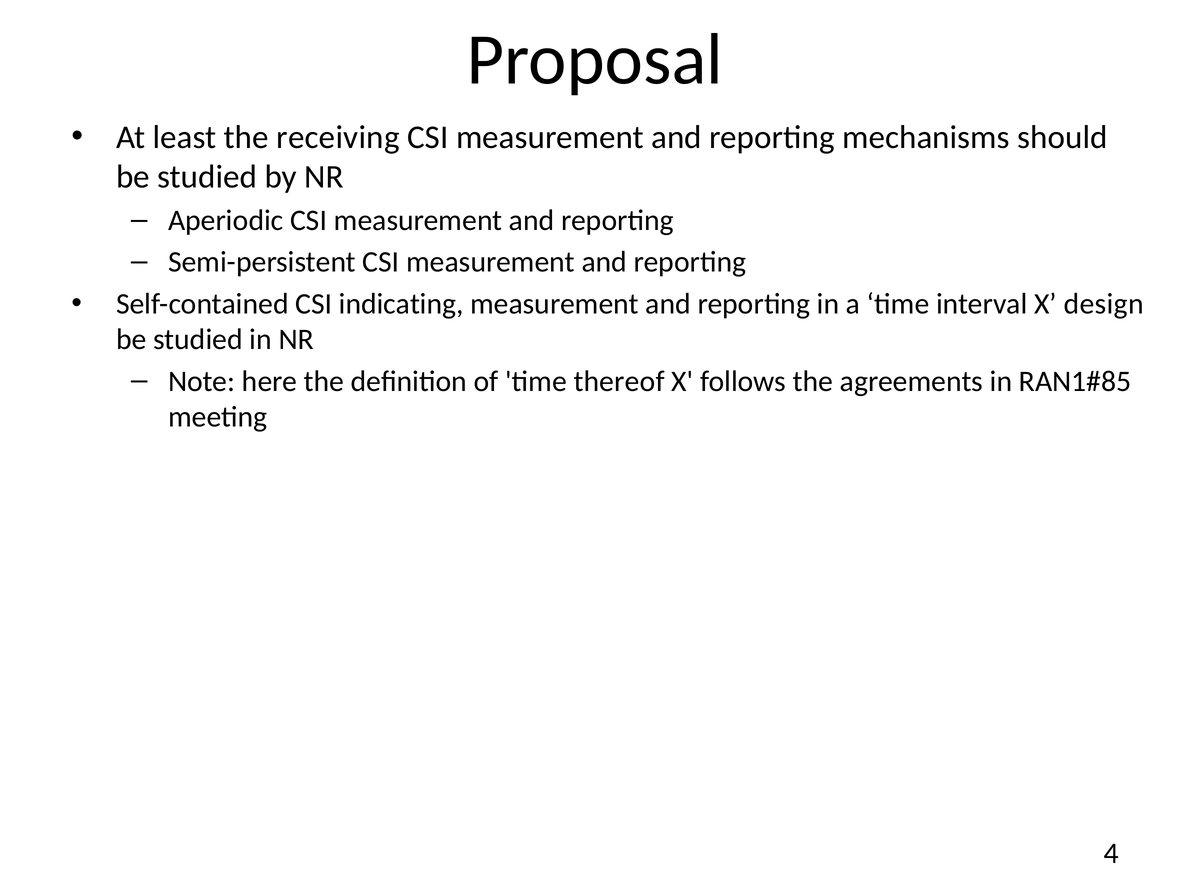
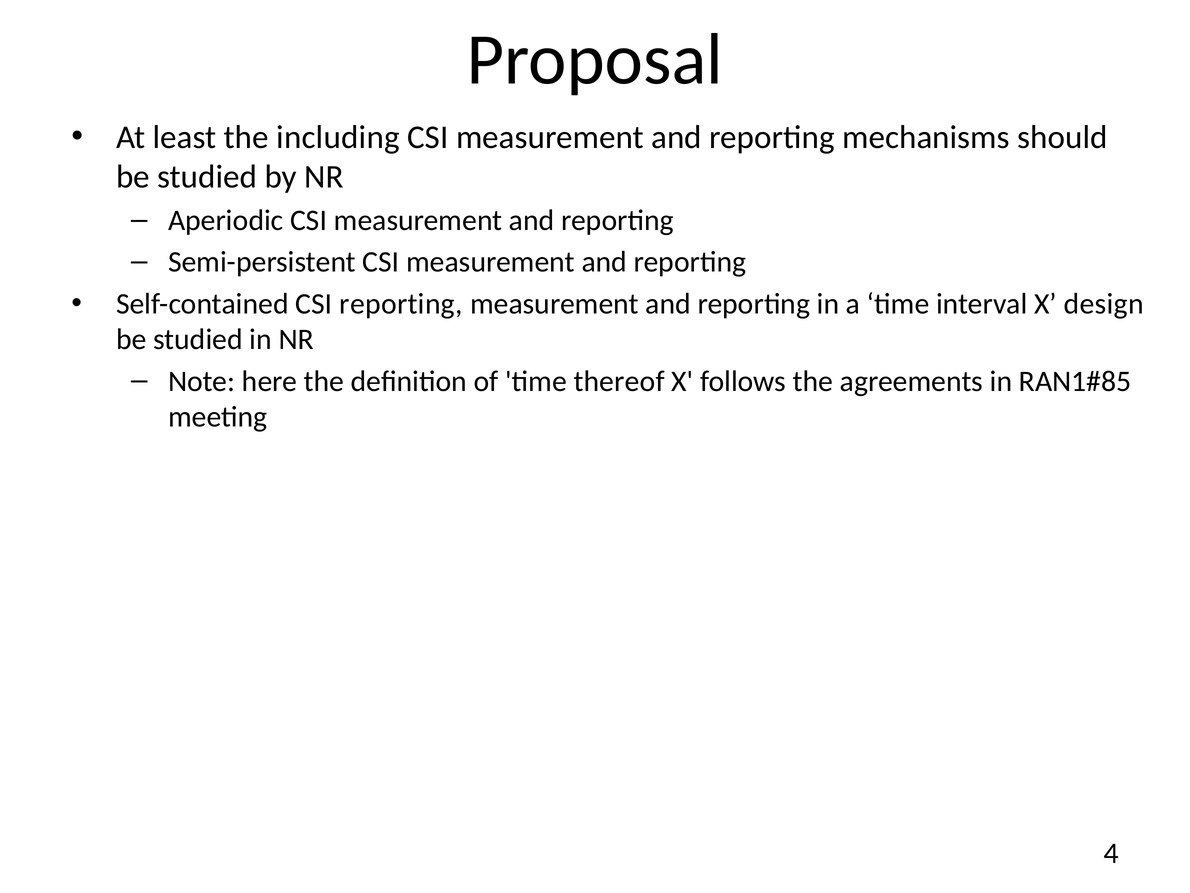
receiving: receiving -> including
CSI indicating: indicating -> reporting
